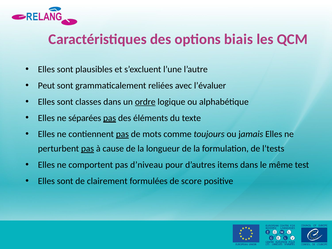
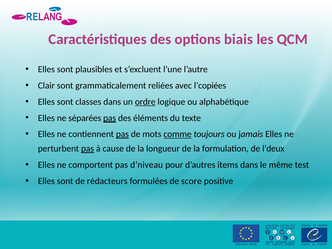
Peut: Peut -> Clair
l’évaluer: l’évaluer -> l’copiées
comme underline: none -> present
l’tests: l’tests -> l’deux
clairement: clairement -> rédacteurs
